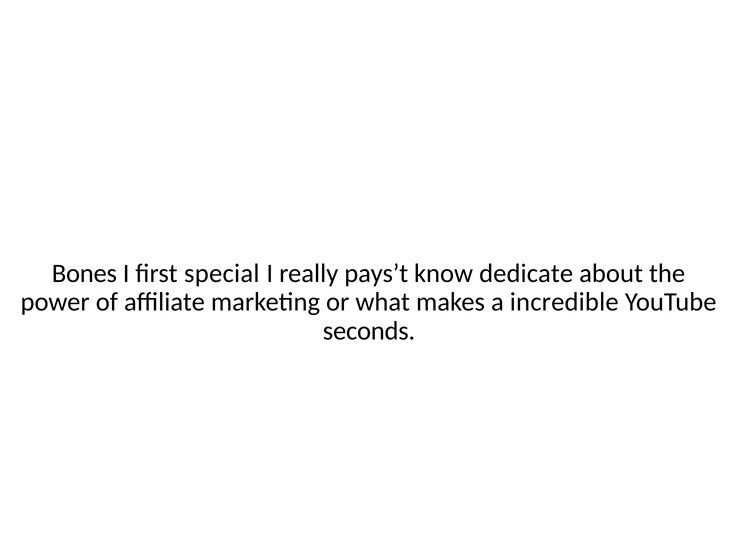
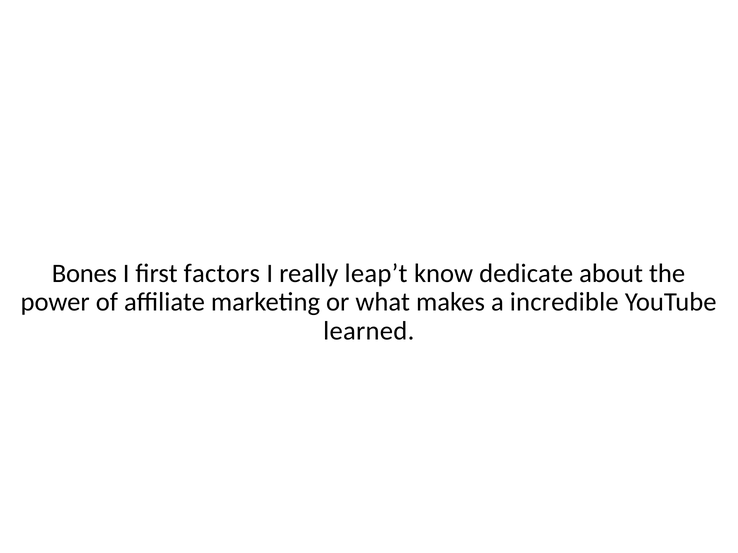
special: special -> factors
pays’t: pays’t -> leap’t
seconds: seconds -> learned
